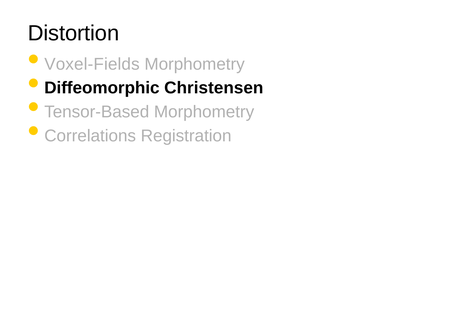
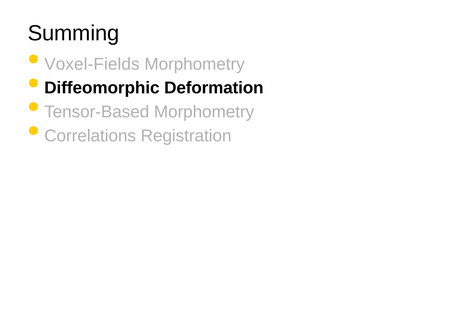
Distortion: Distortion -> Summing
Christensen: Christensen -> Deformation
